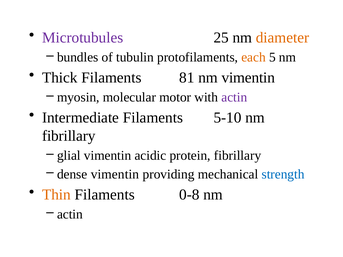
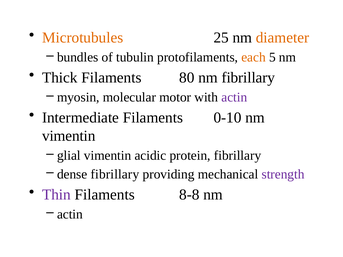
Microtubules colour: purple -> orange
81: 81 -> 80
nm vimentin: vimentin -> fibrillary
5-10: 5-10 -> 0-10
fibrillary at (69, 136): fibrillary -> vimentin
dense vimentin: vimentin -> fibrillary
strength colour: blue -> purple
Thin colour: orange -> purple
0-8: 0-8 -> 8-8
